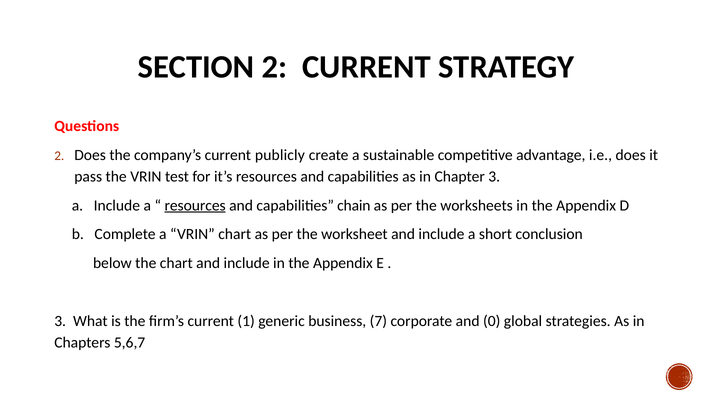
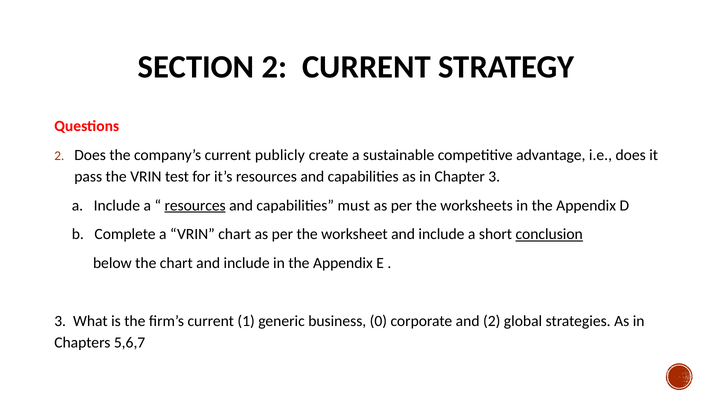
chain: chain -> must
conclusion underline: none -> present
7: 7 -> 0
and 0: 0 -> 2
